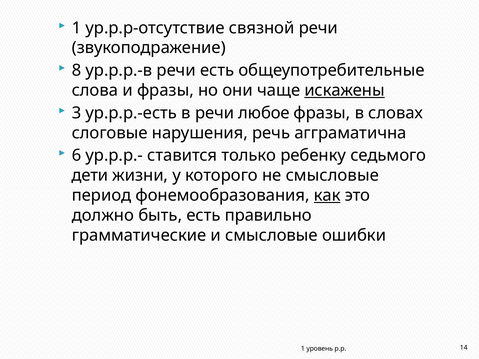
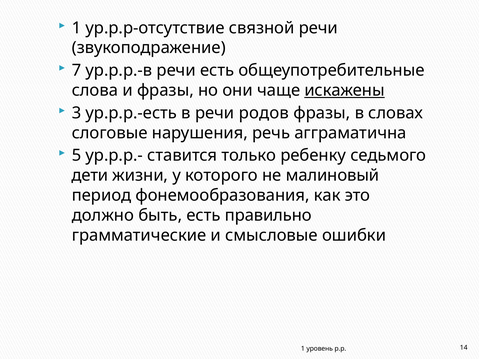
8: 8 -> 7
любое: любое -> родов
6: 6 -> 5
не смысловые: смысловые -> малиновый
как underline: present -> none
